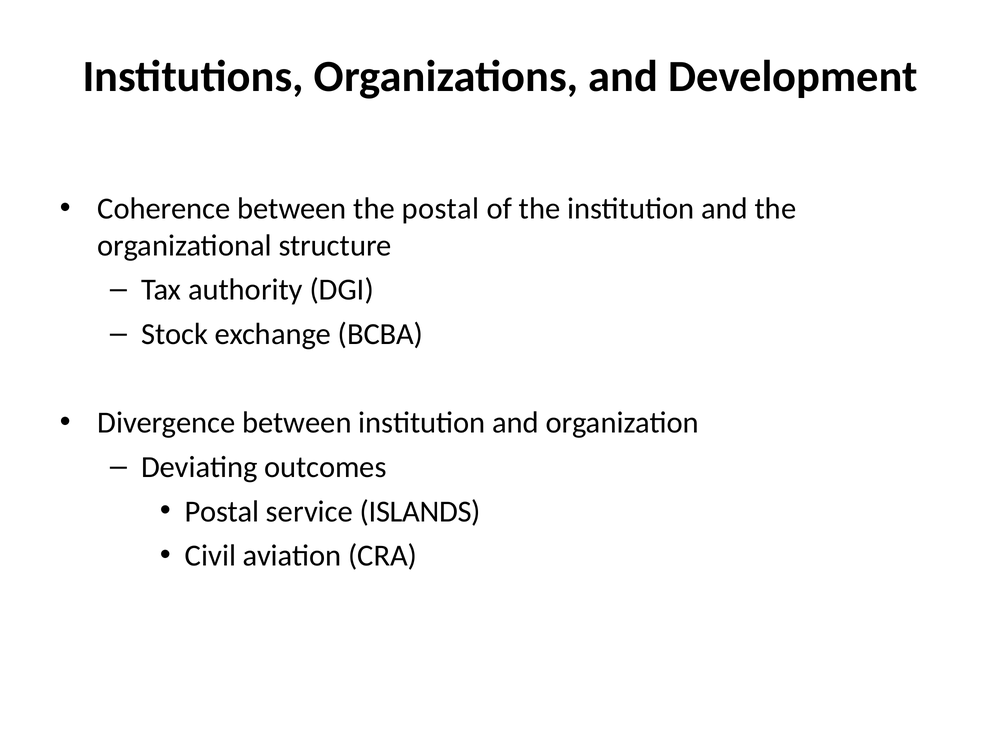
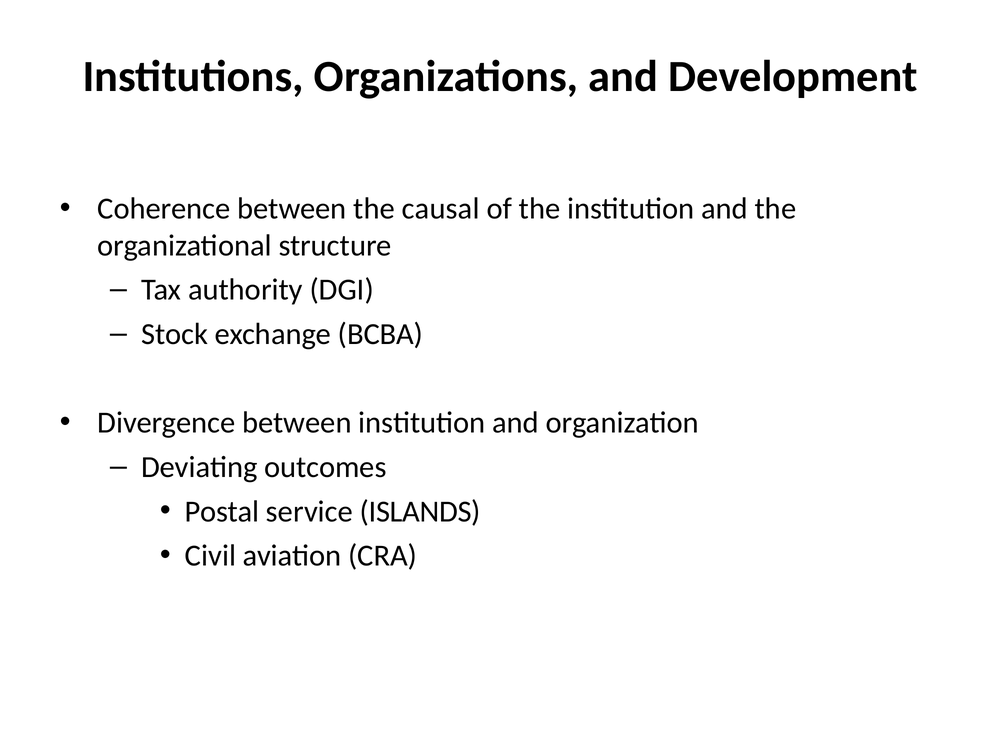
the postal: postal -> causal
